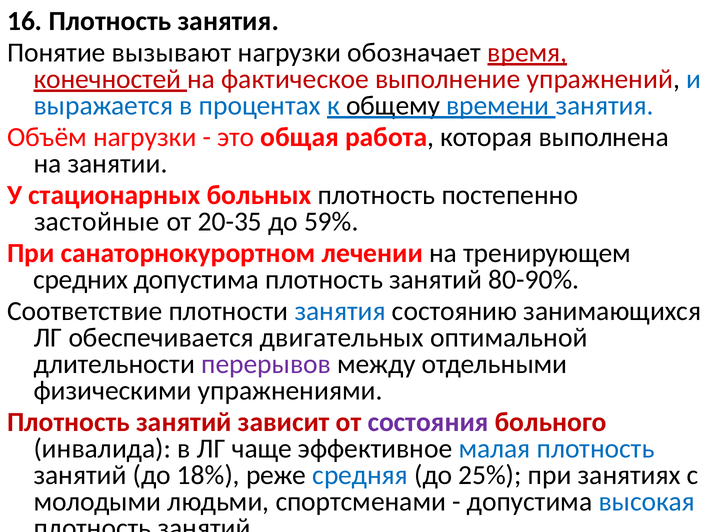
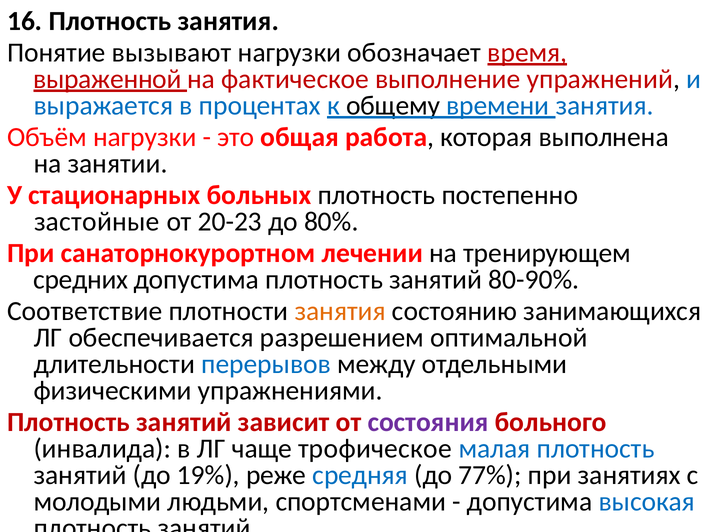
конечностей: конечностей -> выраженной
20-35: 20-35 -> 20-23
59%: 59% -> 80%
занятия at (340, 311) colour: blue -> orange
двигательных: двигательных -> разрешением
перерывов colour: purple -> blue
эффективное: эффективное -> трофическое
18%: 18% -> 19%
25%: 25% -> 77%
